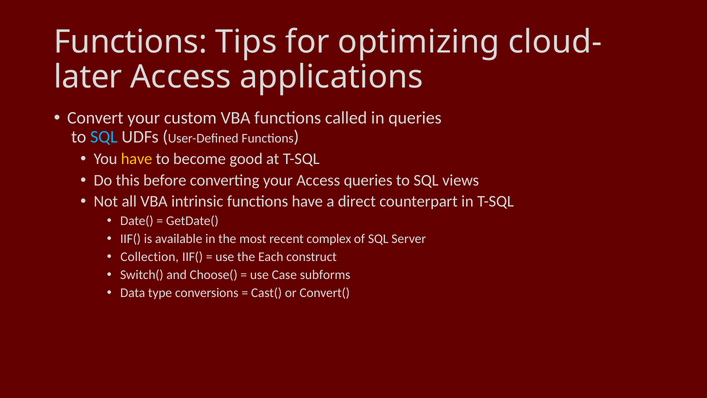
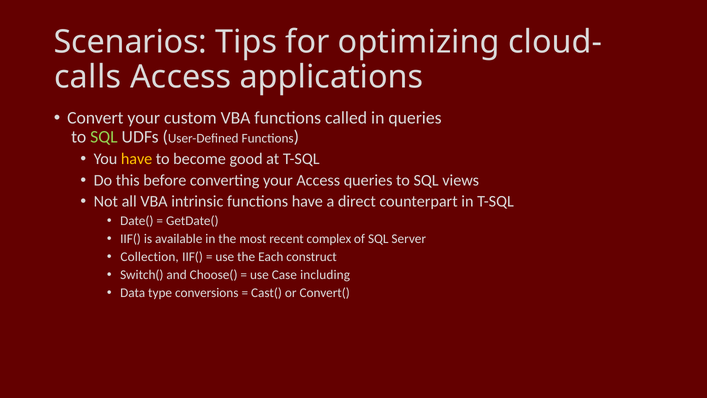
Functions at (131, 42): Functions -> Scenarios
later: later -> calls
SQL at (104, 137) colour: light blue -> light green
subforms: subforms -> including
